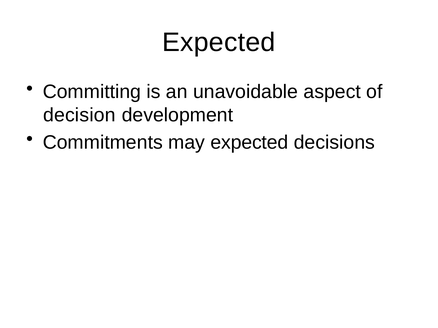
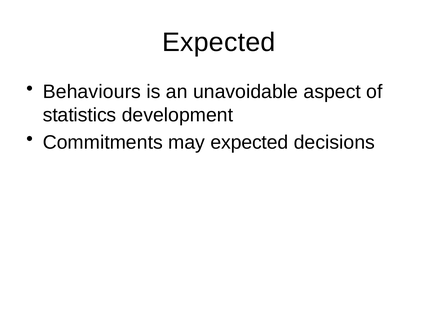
Committing: Committing -> Behaviours
decision: decision -> statistics
